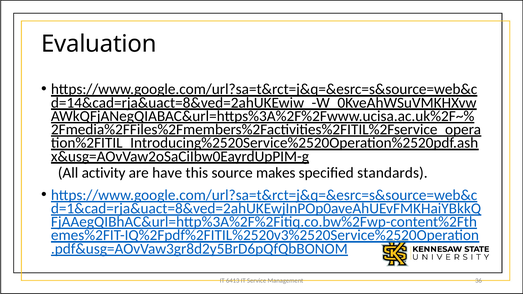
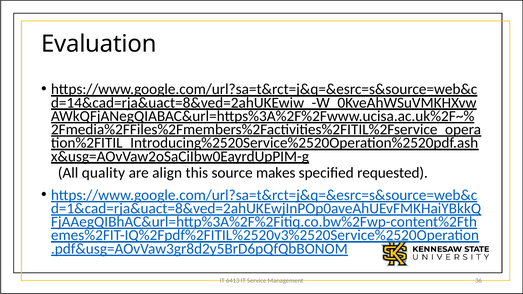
activity: activity -> quality
have: have -> align
standards: standards -> requested
